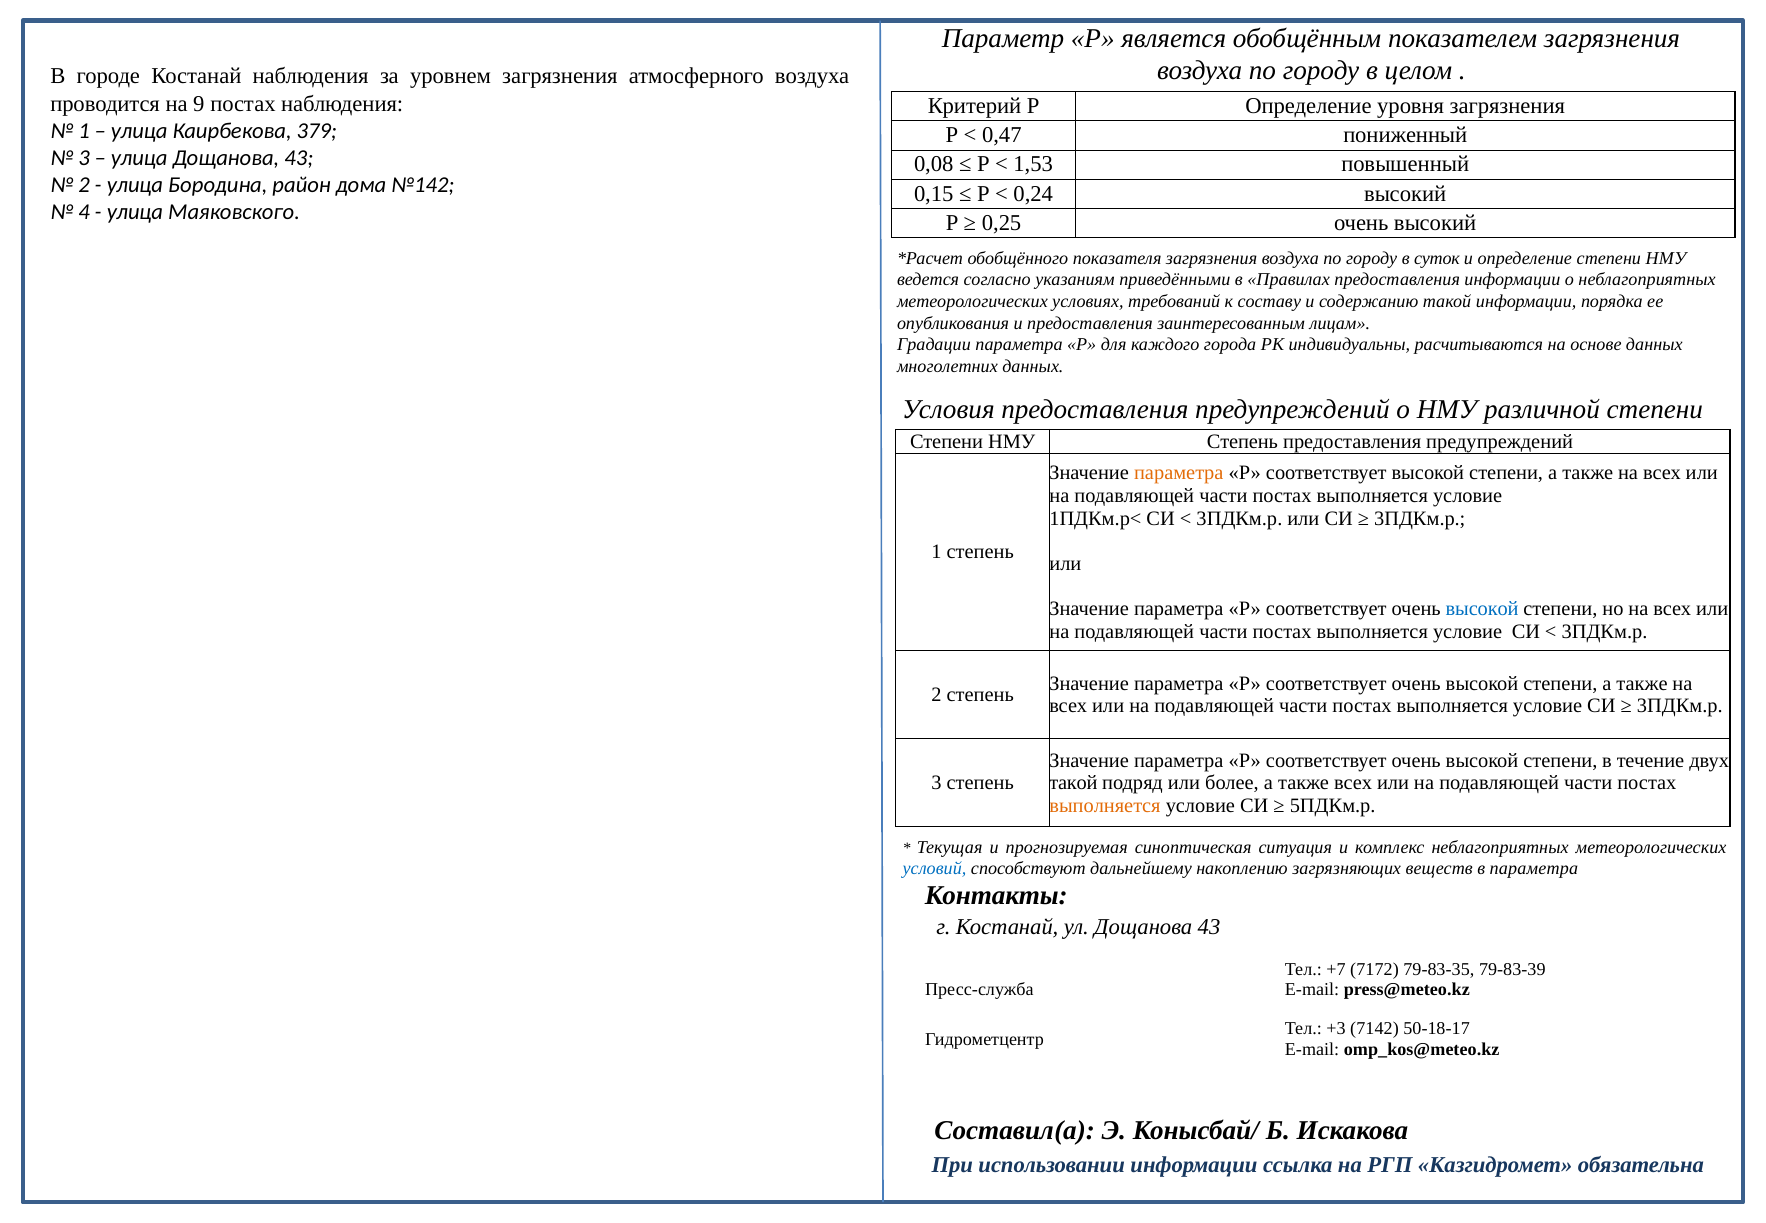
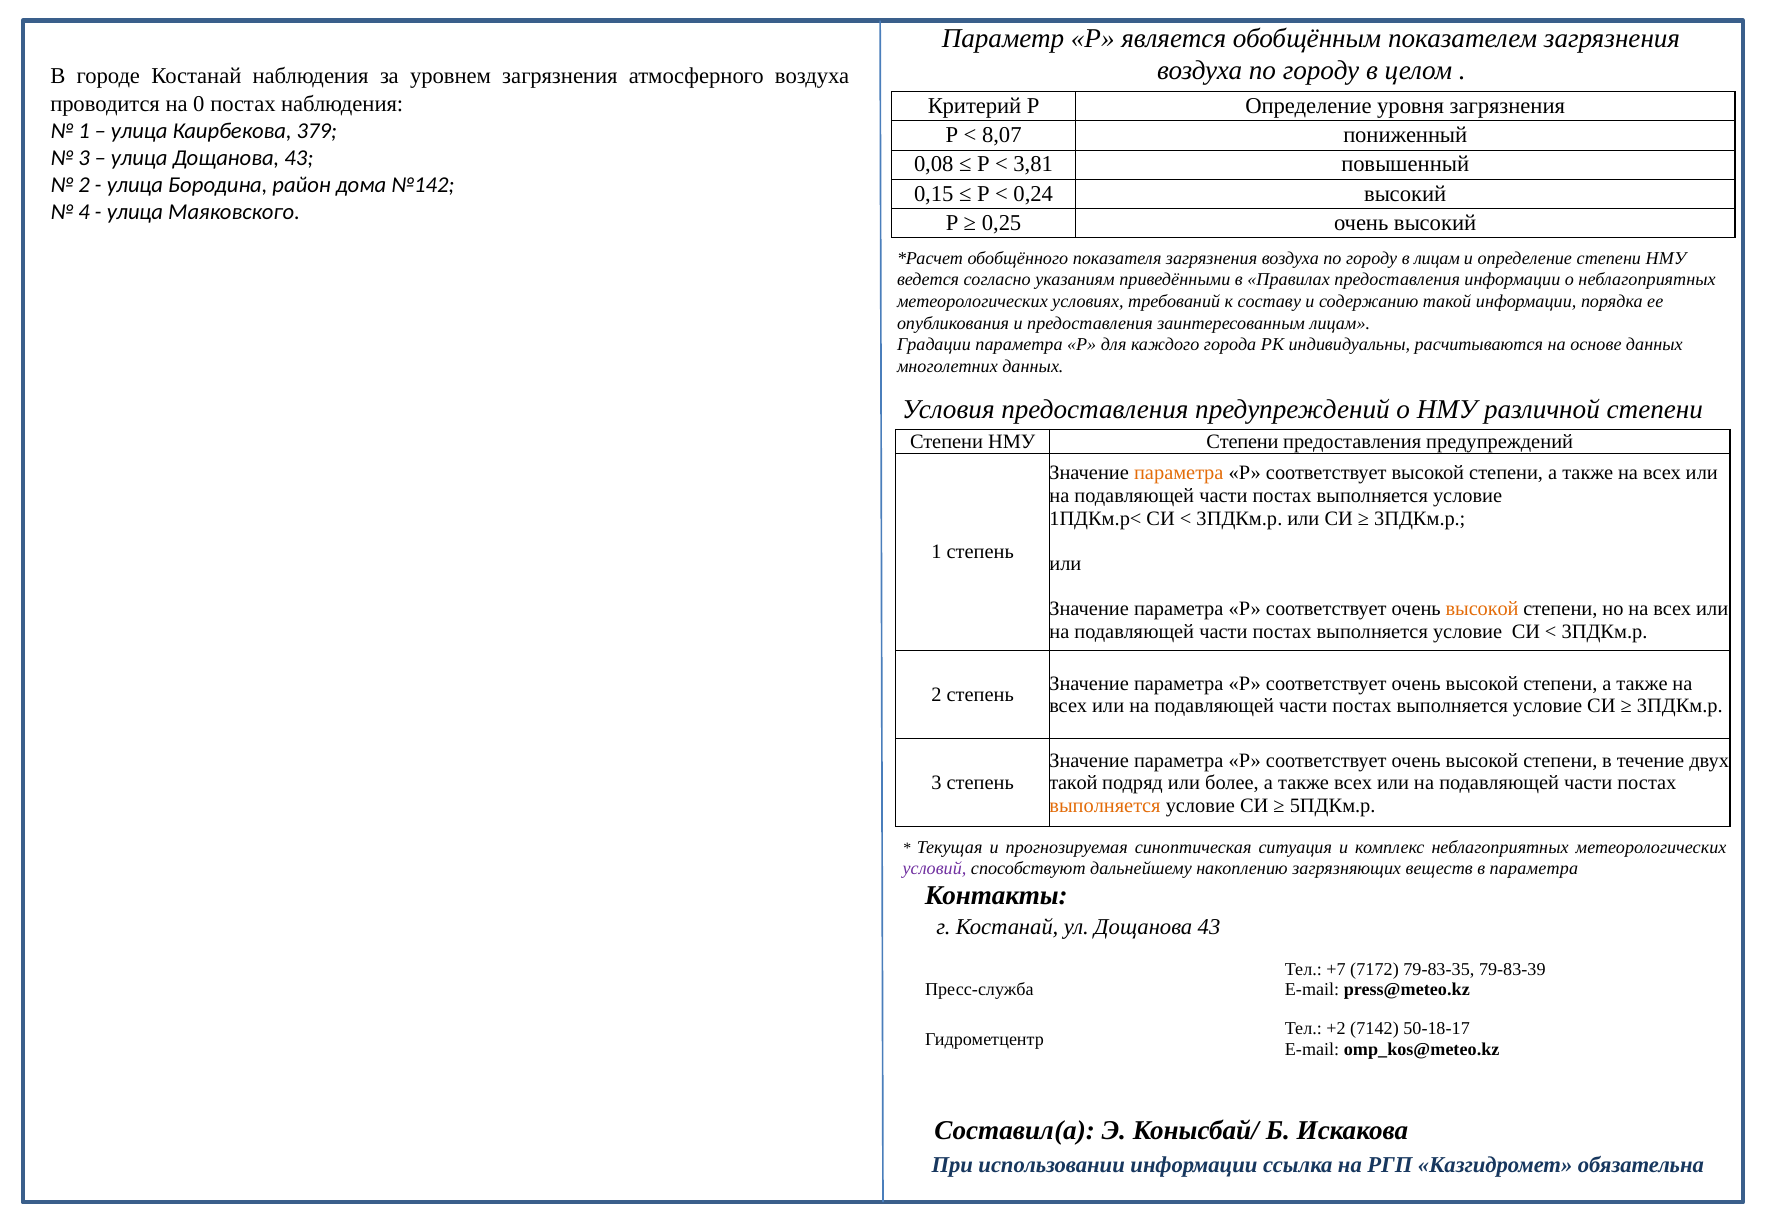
9: 9 -> 0
0,47: 0,47 -> 8,07
1,53: 1,53 -> 3,81
в суток: суток -> лицам
НМУ Степень: Степень -> Степени
высокой at (1482, 609) colour: blue -> orange
условий colour: blue -> purple
+3: +3 -> +2
